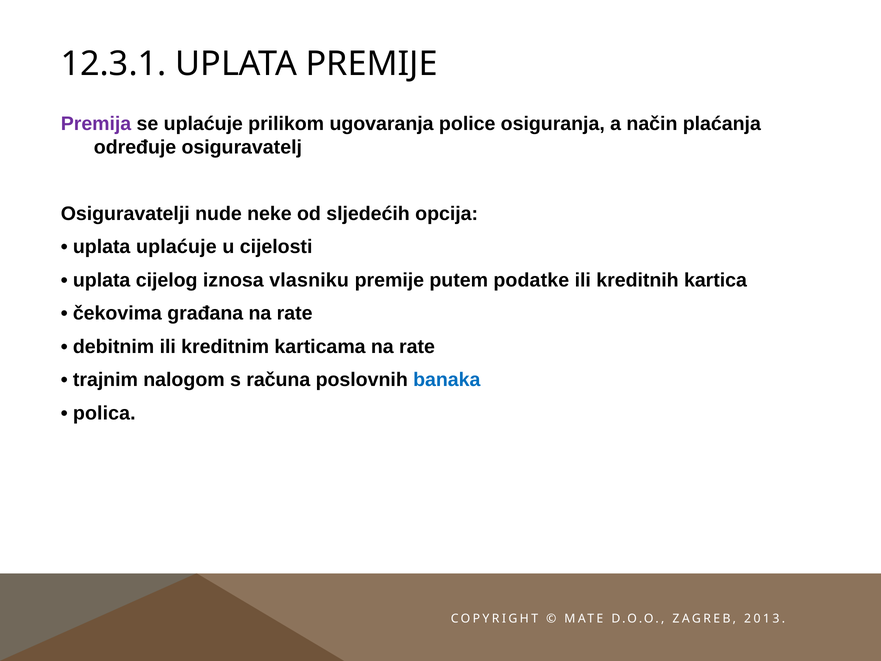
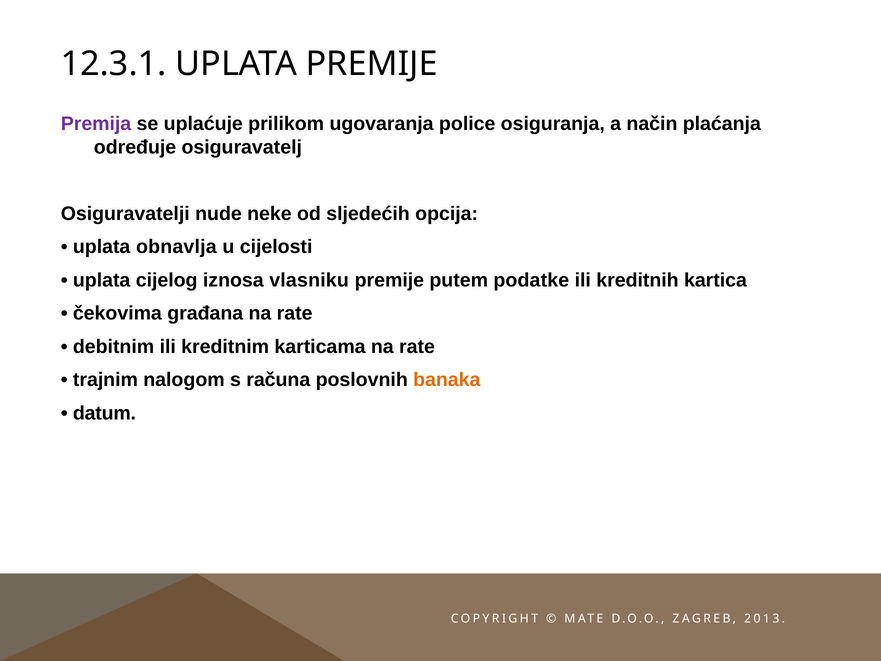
uplata uplaćuje: uplaćuje -> obnavlja
banaka colour: blue -> orange
polica: polica -> datum
